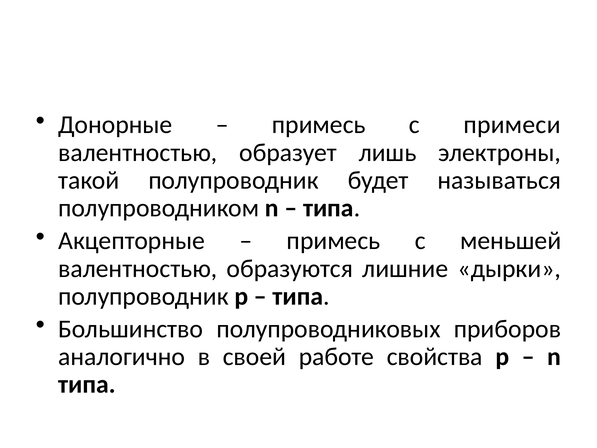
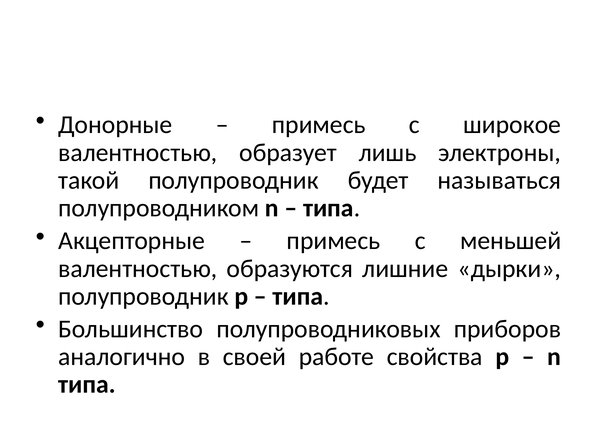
примеси: примеси -> широкое
